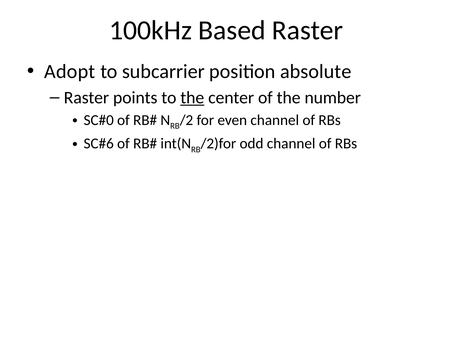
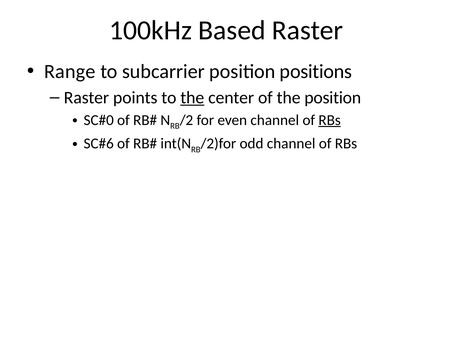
Adopt: Adopt -> Range
absolute: absolute -> positions
the number: number -> position
RBs at (330, 120) underline: none -> present
